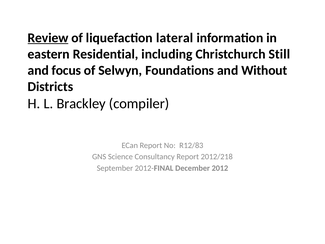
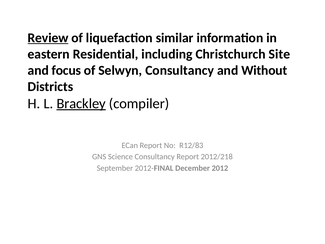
lateral: lateral -> similar
Still: Still -> Site
Selwyn Foundations: Foundations -> Consultancy
Brackley underline: none -> present
